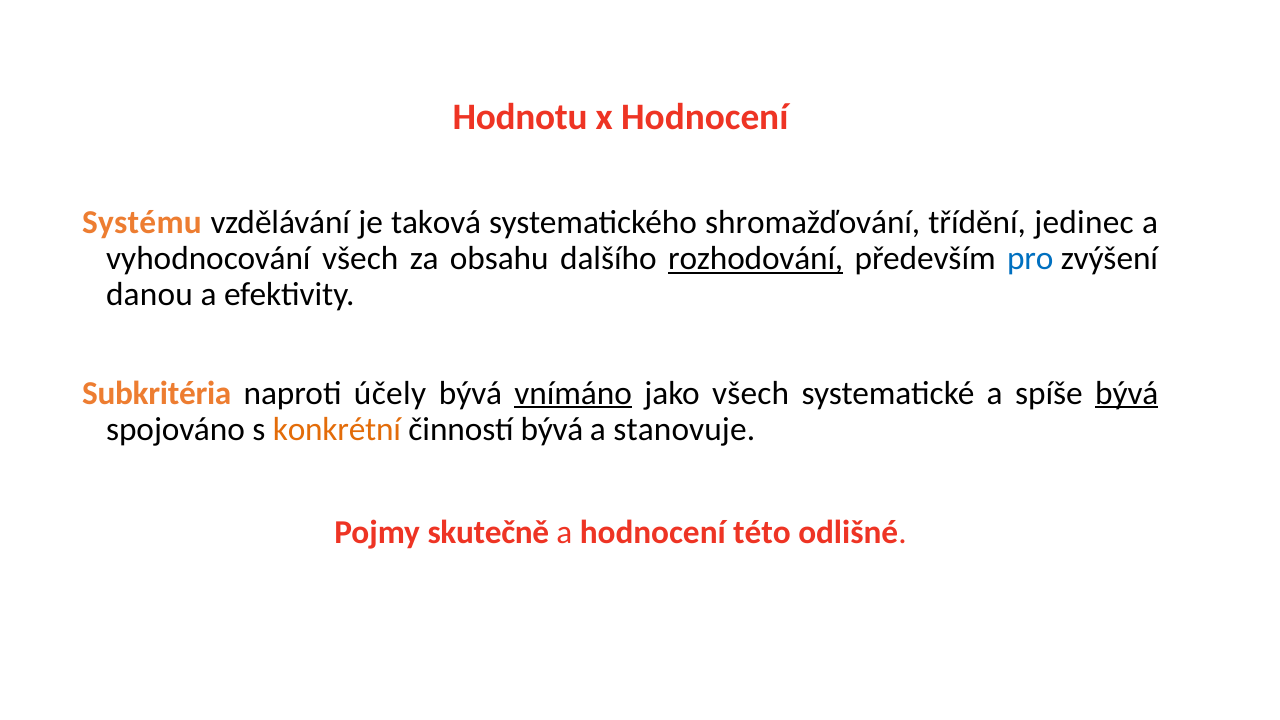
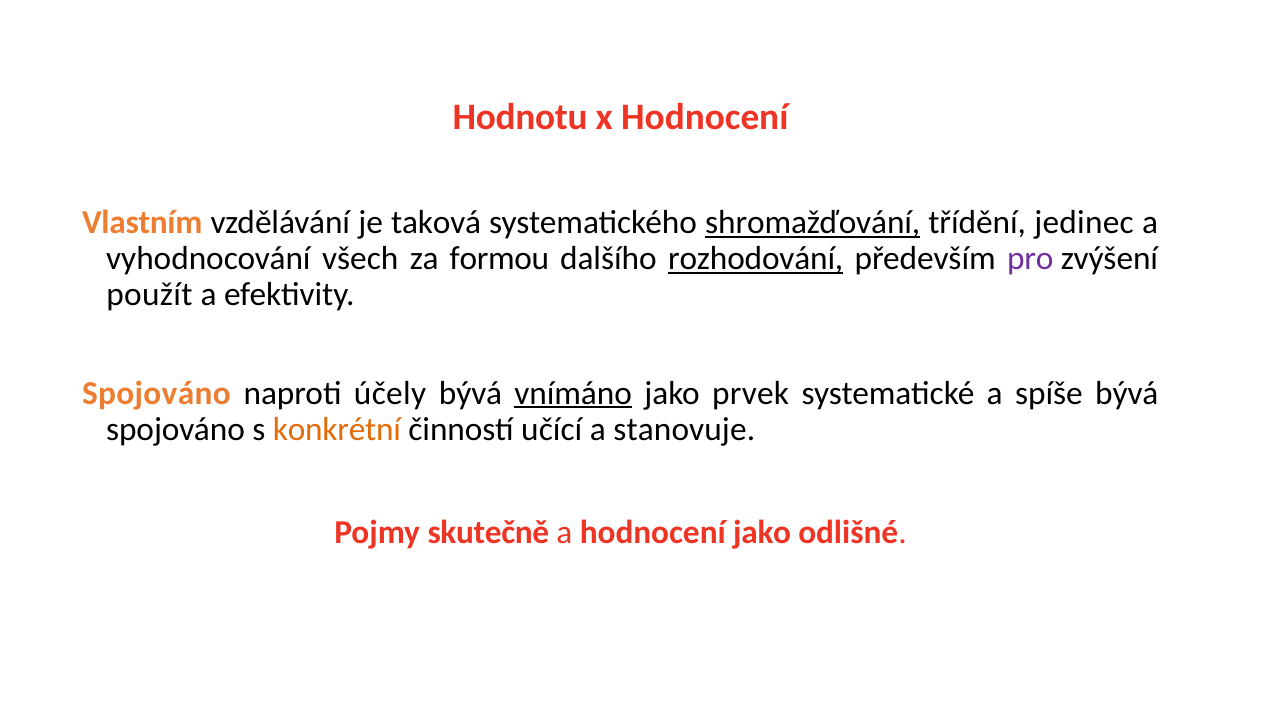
Systému: Systému -> Vlastním
shromažďování underline: none -> present
obsahu: obsahu -> formou
pro colour: blue -> purple
danou: danou -> použít
Subkritéria at (157, 393): Subkritéria -> Spojováno
jako všech: všech -> prvek
bývá at (1127, 393) underline: present -> none
činností bývá: bývá -> učící
hodnocení této: této -> jako
